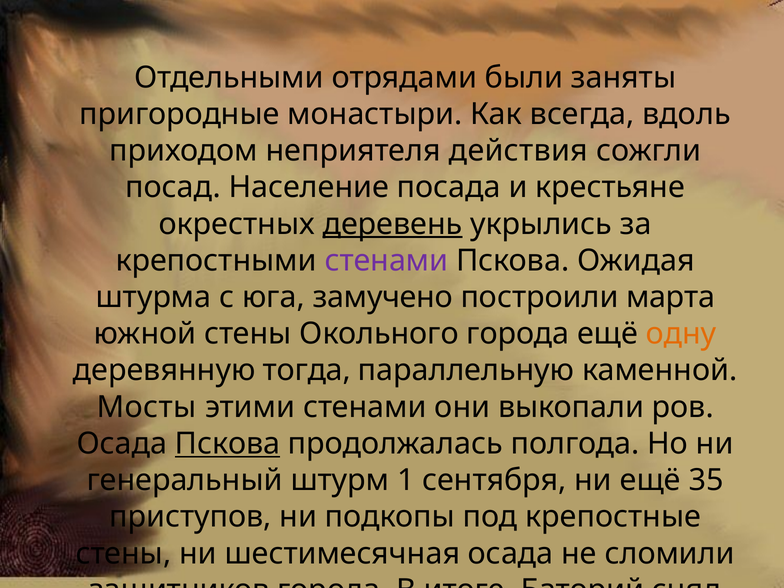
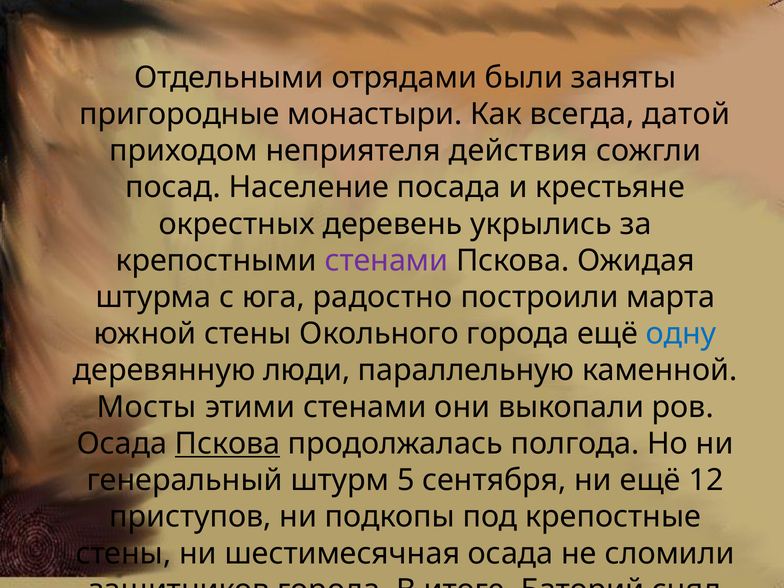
вдоль: вдоль -> датой
деревень underline: present -> none
замучено: замучено -> радостно
одну colour: orange -> blue
тогда: тогда -> люди
1: 1 -> 5
35: 35 -> 12
